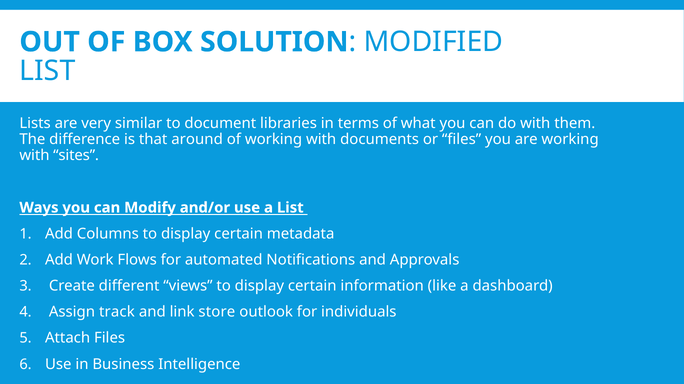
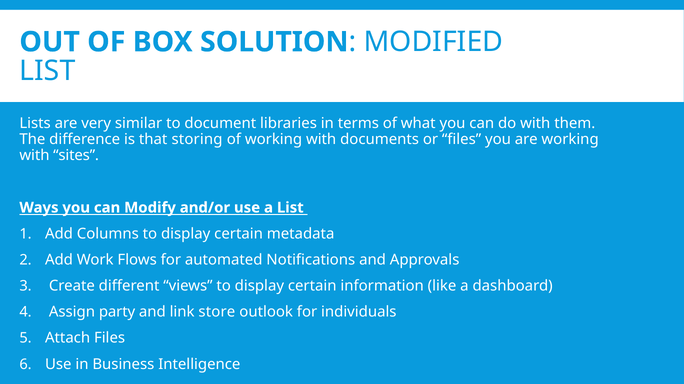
around: around -> storing
track: track -> party
